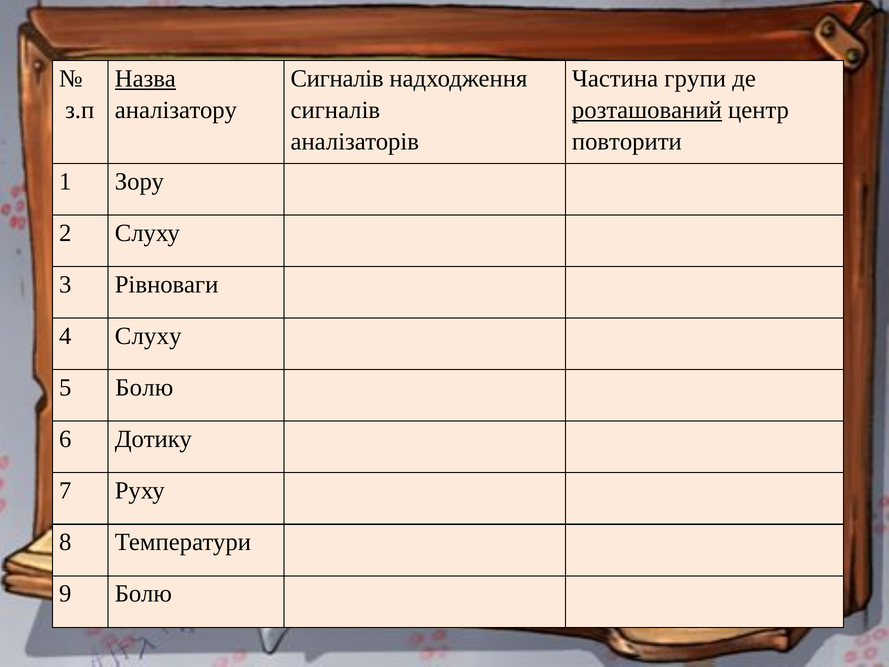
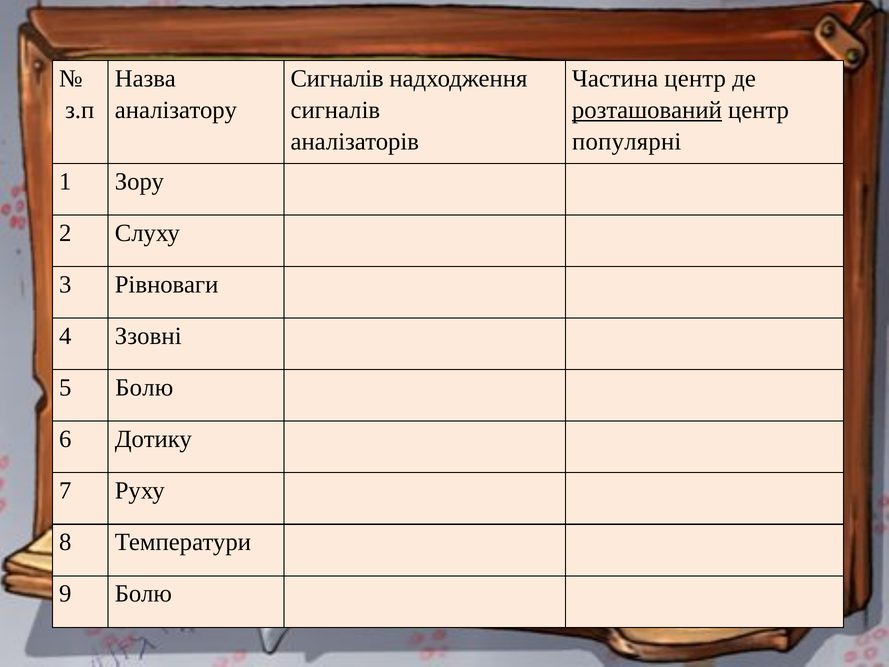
Назва underline: present -> none
Частина групи: групи -> центр
повторити: повторити -> популярні
4 Слуху: Слуху -> Ззовні
